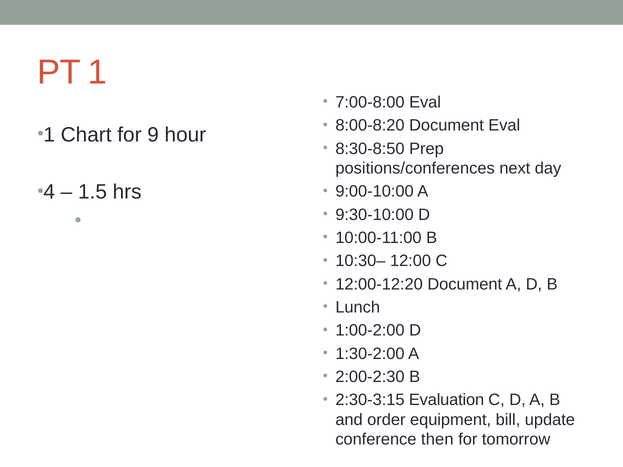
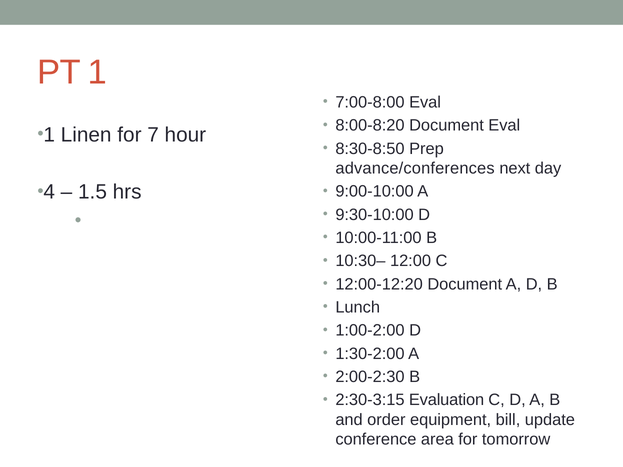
Chart: Chart -> Linen
9: 9 -> 7
positions/conferences: positions/conferences -> advance/conferences
then: then -> area
